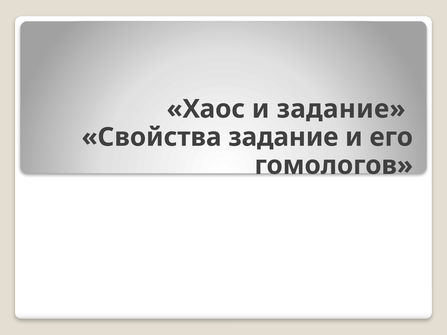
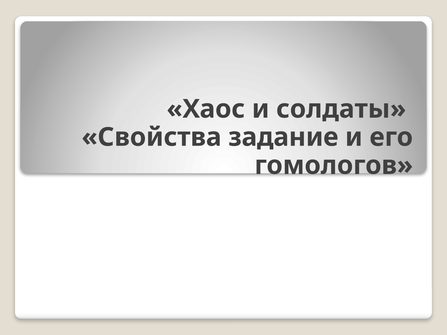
и задание: задание -> солдаты
